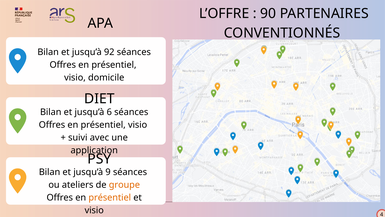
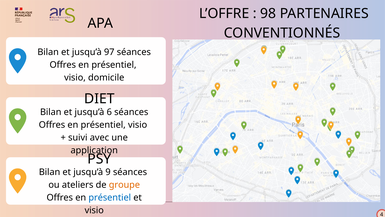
90: 90 -> 98
92: 92 -> 97
présentiel at (110, 197) colour: orange -> blue
